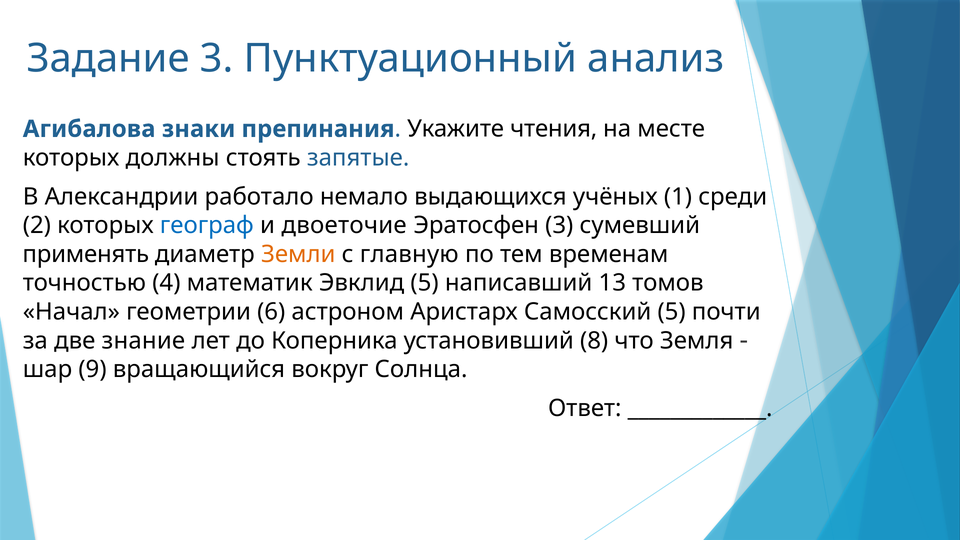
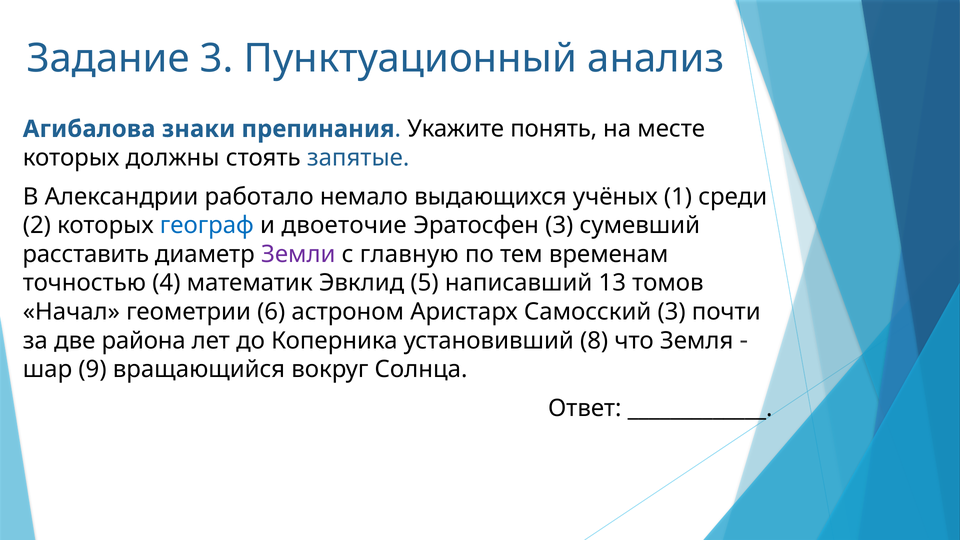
чтения: чтения -> понять
применять: применять -> расставить
Земли colour: orange -> purple
Самосский 5: 5 -> 3
знание: знание -> района
